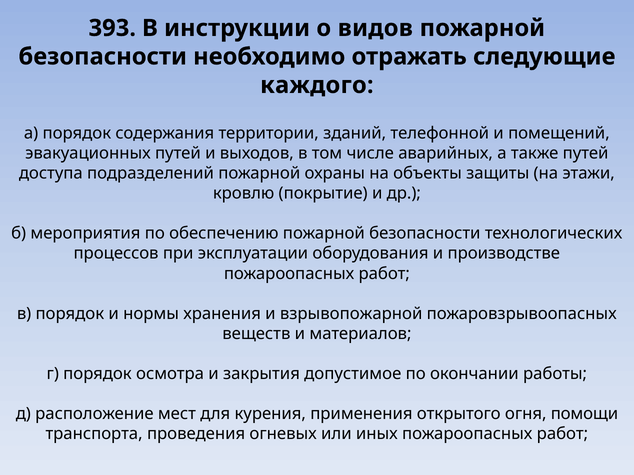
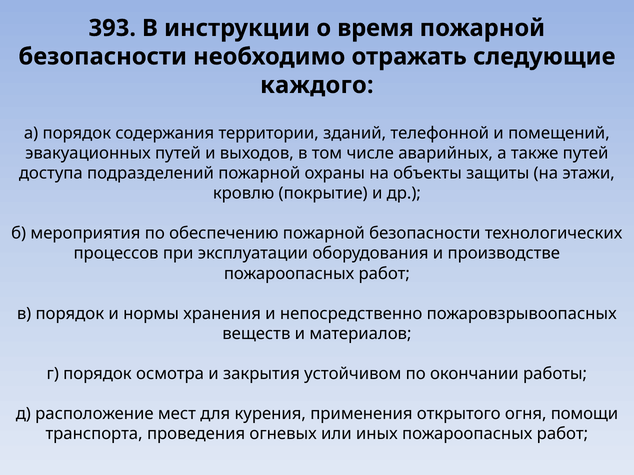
видов: видов -> время
взрывопожарной: взрывопожарной -> непосредственно
допустимое: допустимое -> устойчивом
